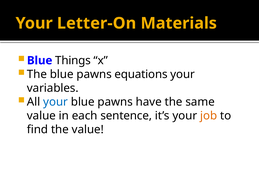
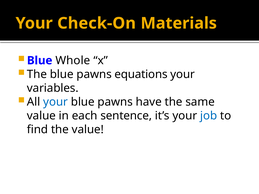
Letter-On: Letter-On -> Check-On
Things: Things -> Whole
job colour: orange -> blue
